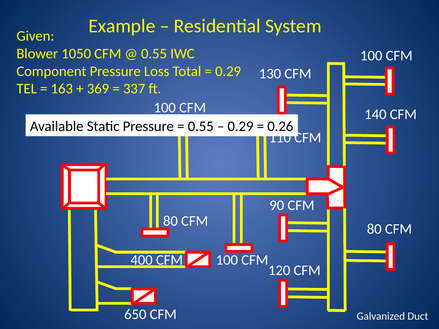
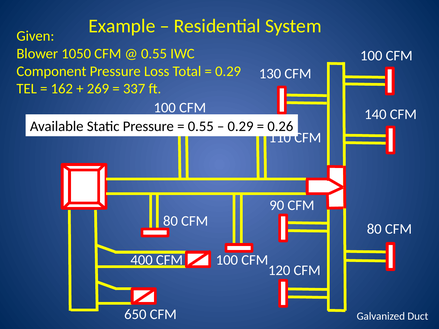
163: 163 -> 162
369: 369 -> 269
